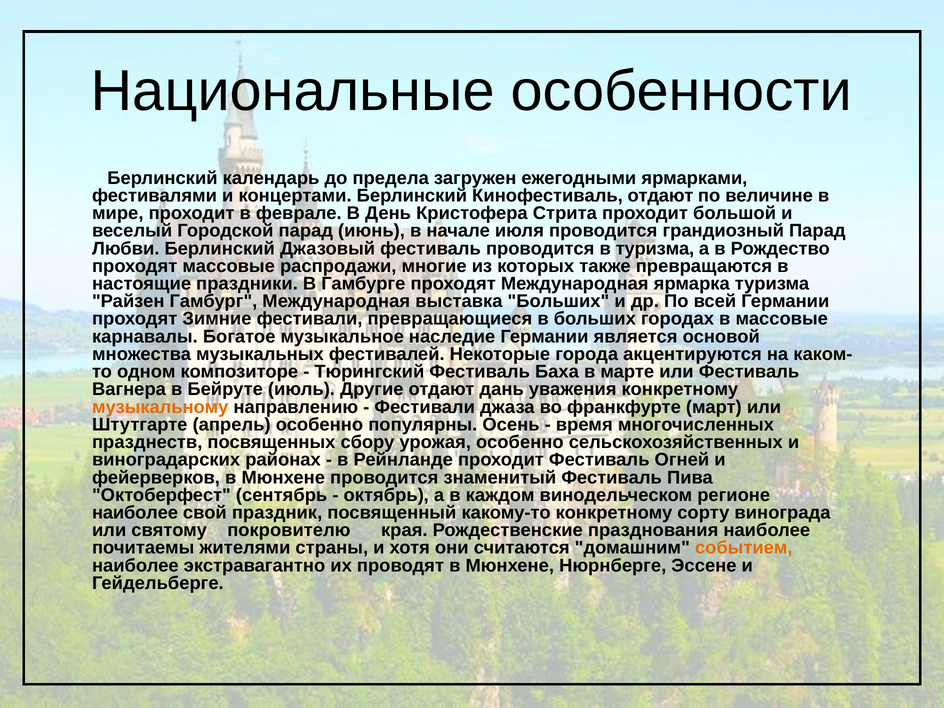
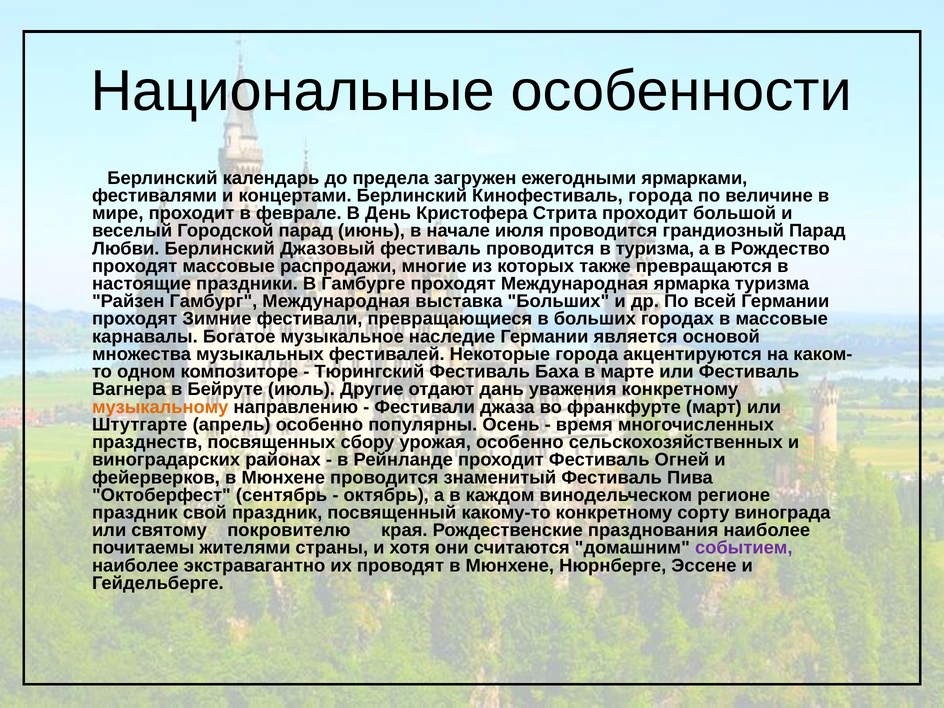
Кинофестиваль отдают: отдают -> города
наиболее at (135, 513): наиболее -> праздник
событием colour: orange -> purple
